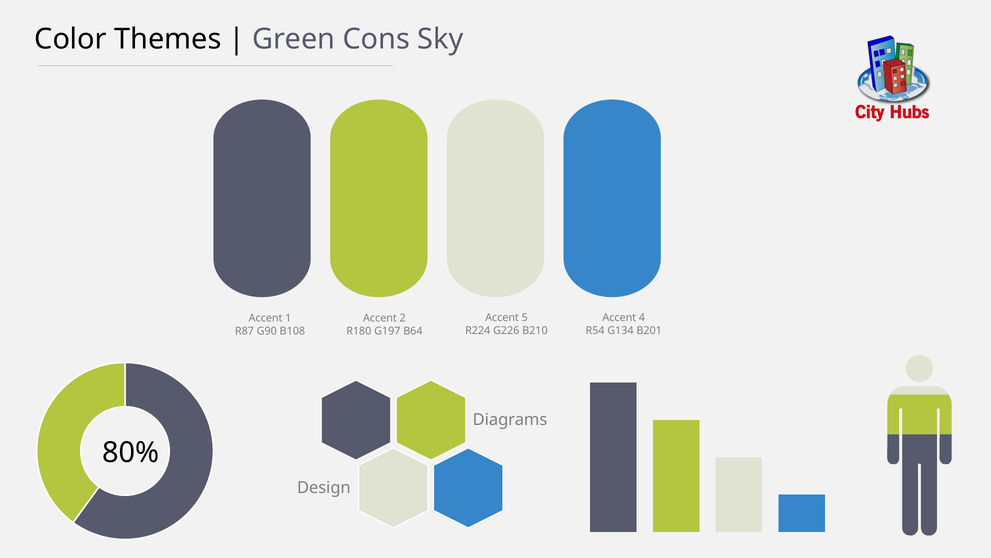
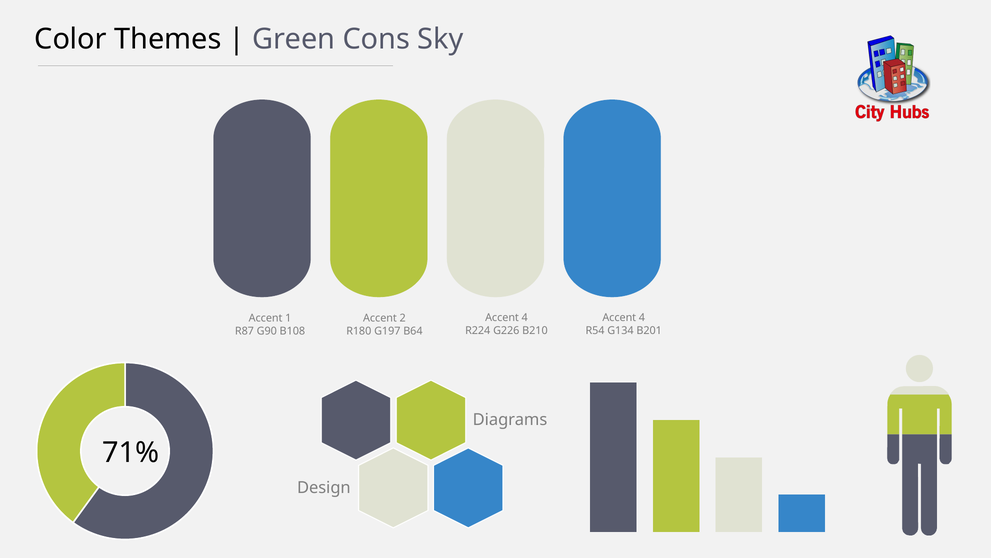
5 at (525, 317): 5 -> 4
80%: 80% -> 71%
